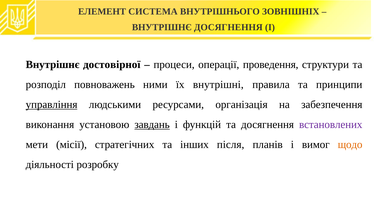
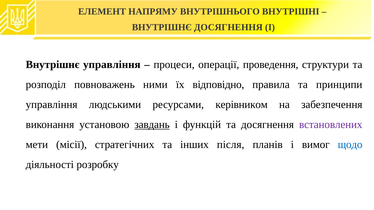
СИСТЕМА: СИСТЕМА -> НАПРЯМУ
ЗОВНІШНІХ: ЗОВНІШНІХ -> ВНУТРІШНІ
Внутрішнє достовірної: достовірної -> управління
внутрішні: внутрішні -> відповідно
управління at (52, 105) underline: present -> none
організація: організація -> керівником
щодо colour: orange -> blue
